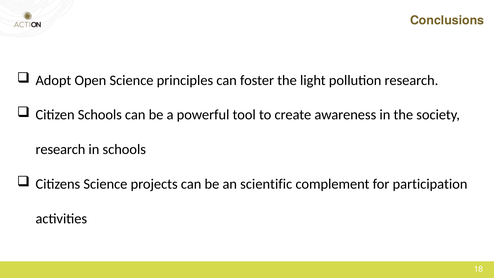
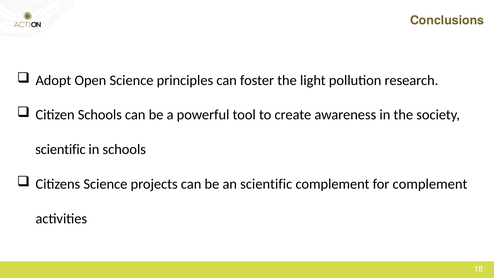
research at (60, 149): research -> scientific
for participation: participation -> complement
